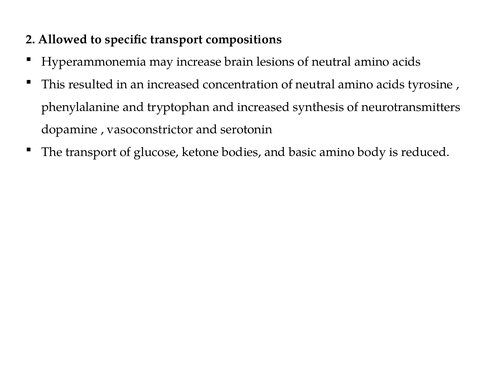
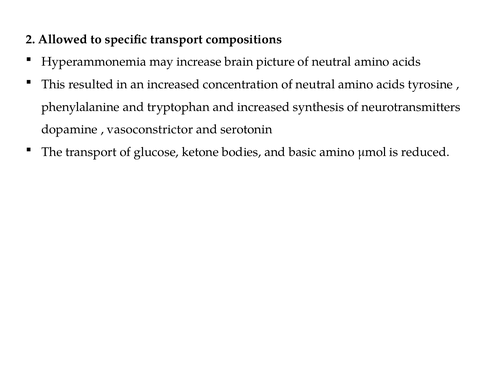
lesions: lesions -> picture
body: body -> μmol
